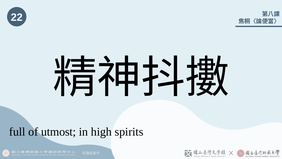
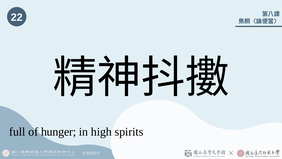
utmost: utmost -> hunger
